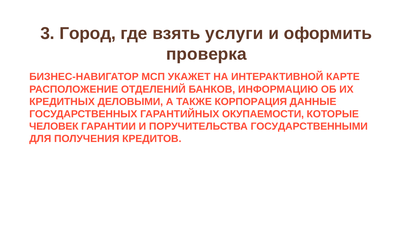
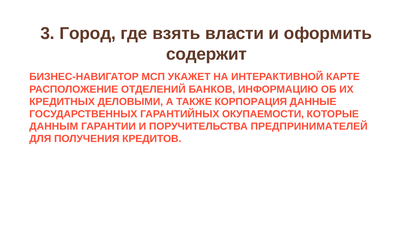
услуги: услуги -> власти
проверка: проверка -> содержит
ЧЕЛОВЕК: ЧЕЛОВЕК -> ДАННЫМ
ГОСУДАРСТВЕННЫМИ: ГОСУДАРСТВЕННЫМИ -> ПРЕДПРИНИМАТЕЛЕЙ
